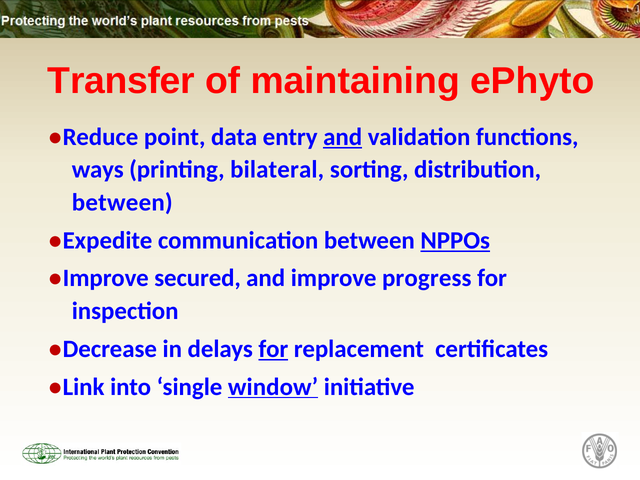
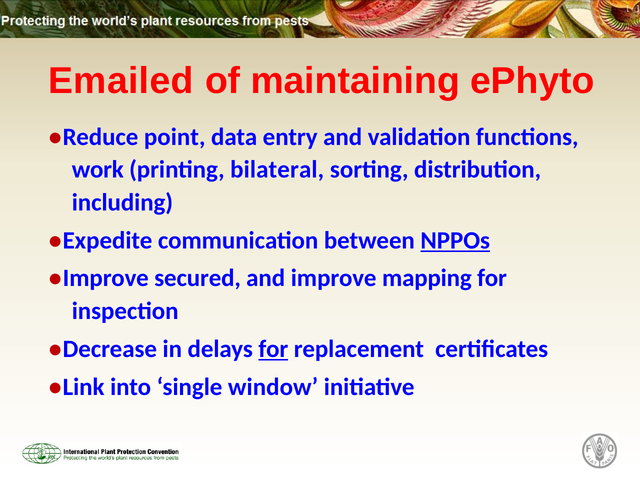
Transfer: Transfer -> Emailed
and at (343, 137) underline: present -> none
ways: ways -> work
between at (122, 203): between -> including
progress: progress -> mapping
window underline: present -> none
